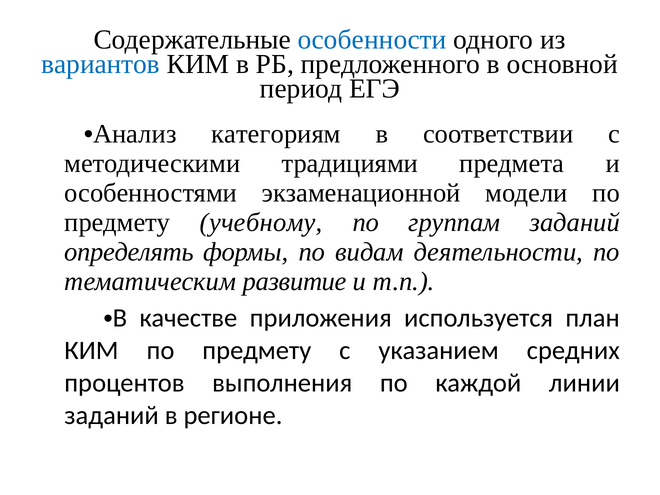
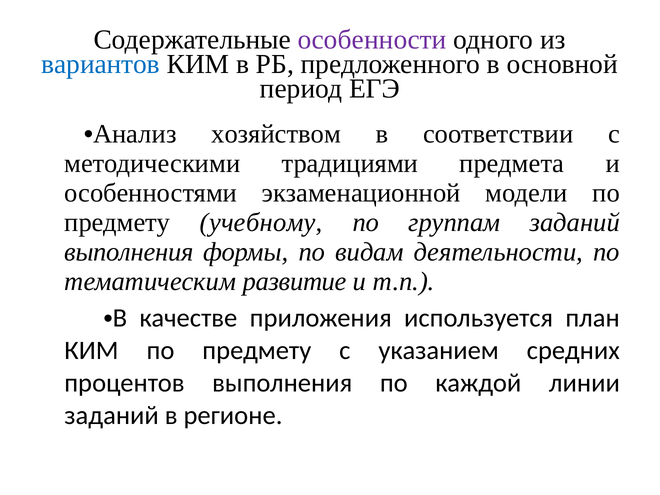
особенности colour: blue -> purple
категориям: категориям -> хозяйством
определять at (129, 252): определять -> выполнения
